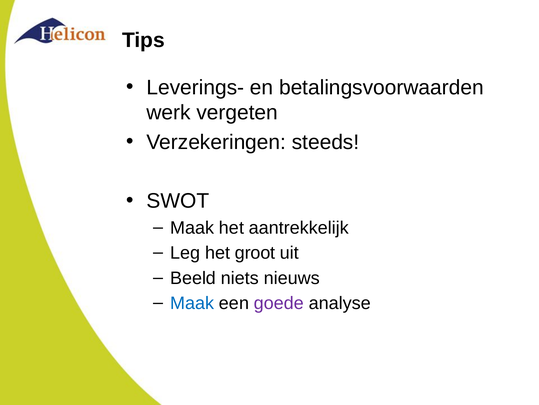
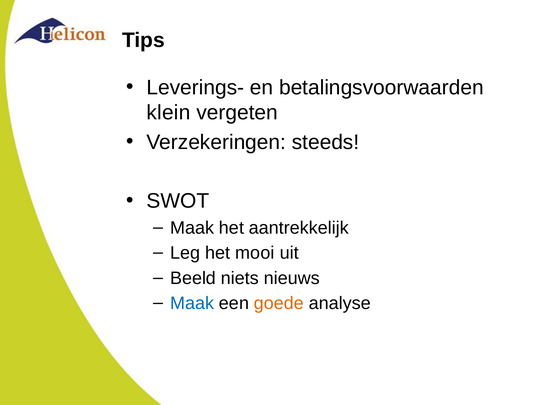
werk: werk -> klein
groot: groot -> mooi
goede colour: purple -> orange
